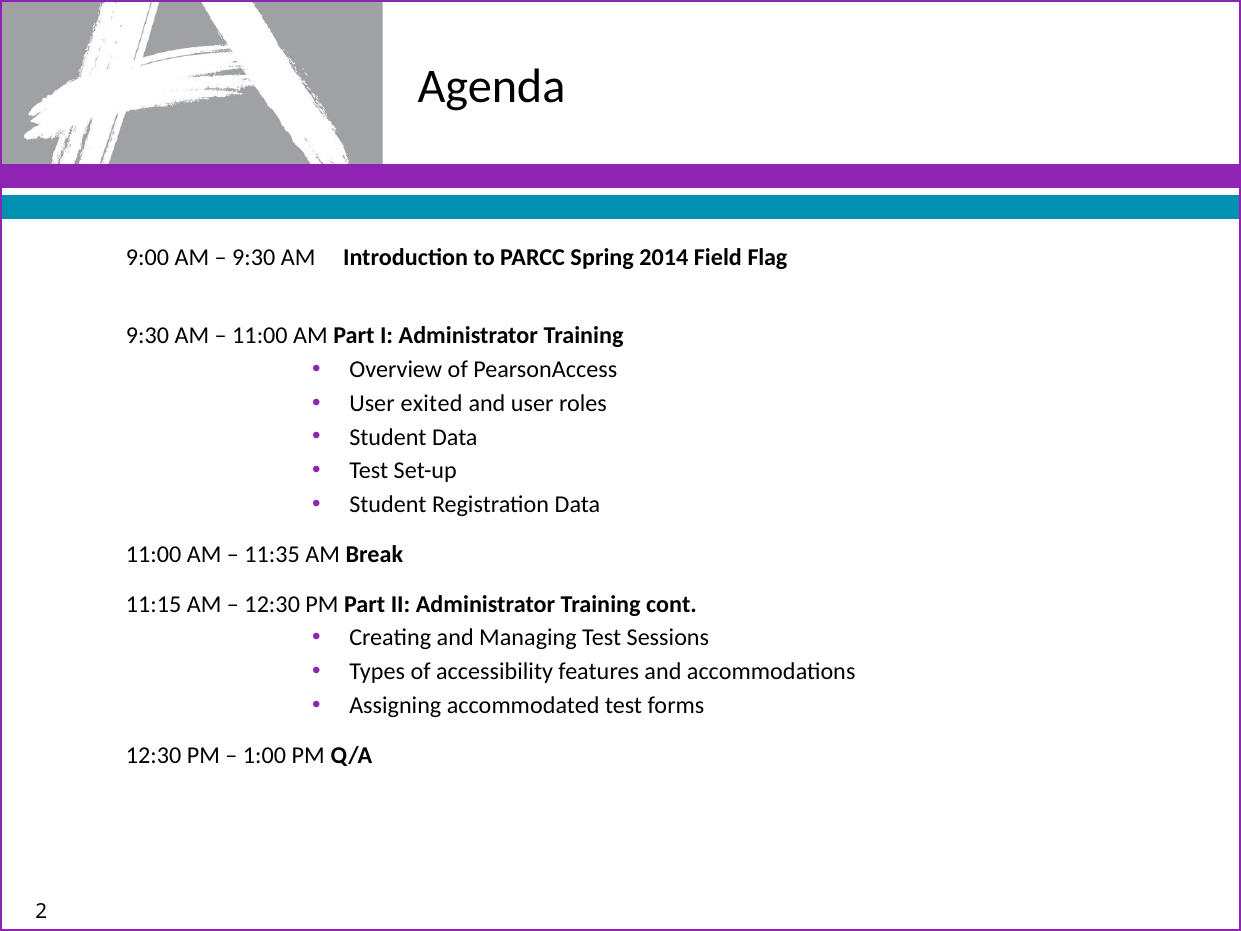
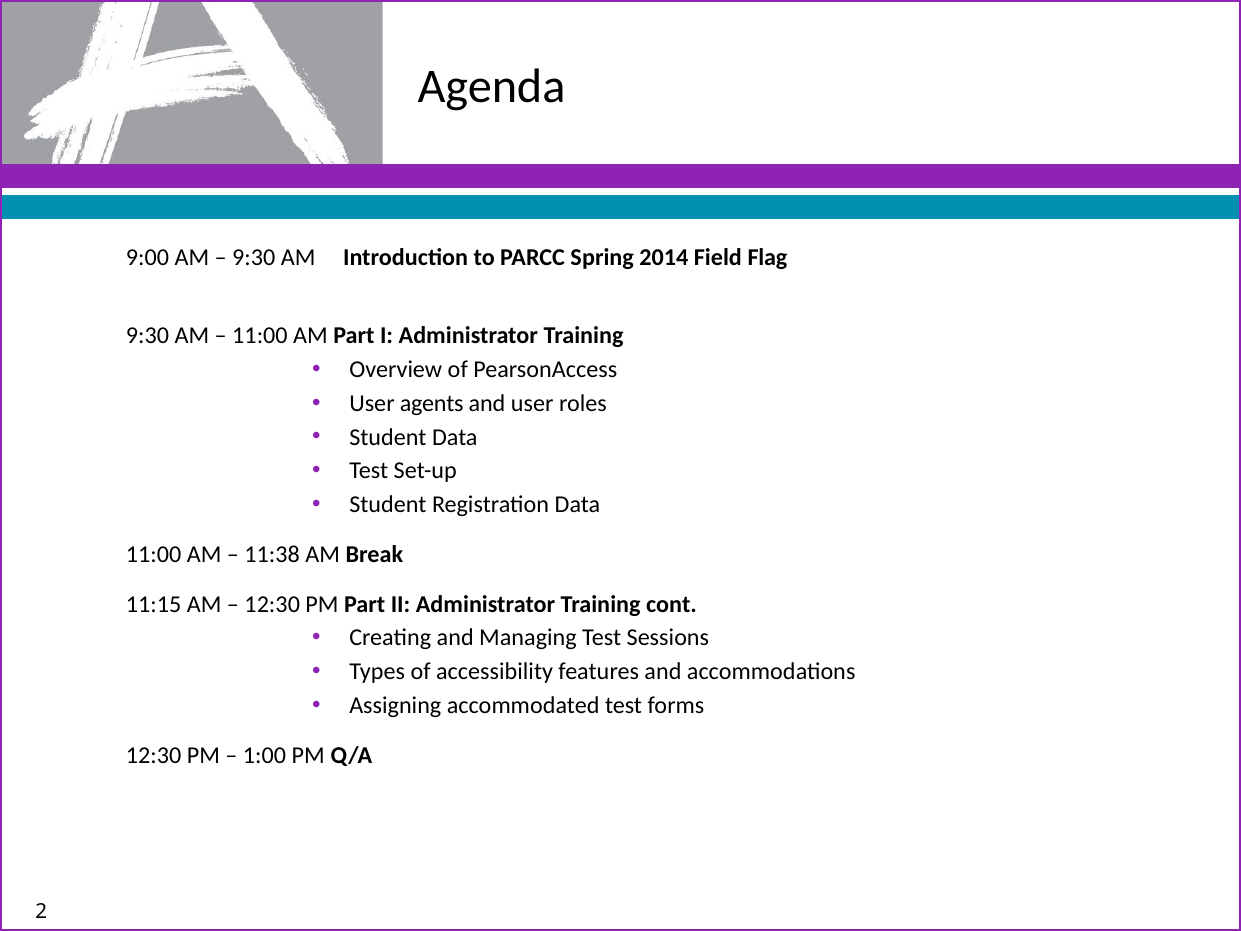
exited: exited -> agents
11:35: 11:35 -> 11:38
